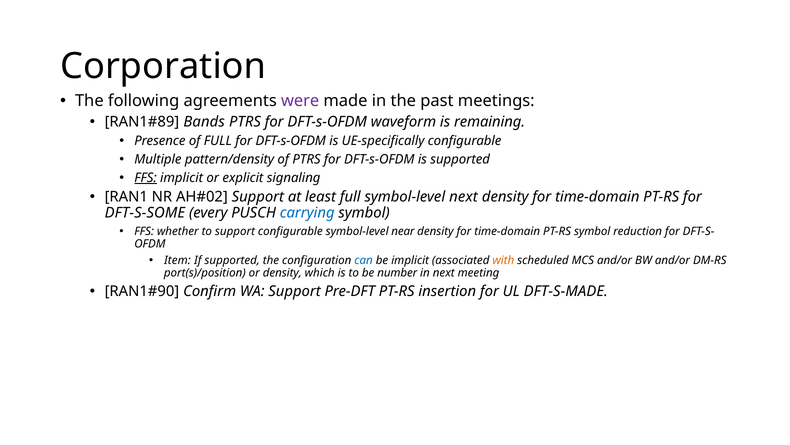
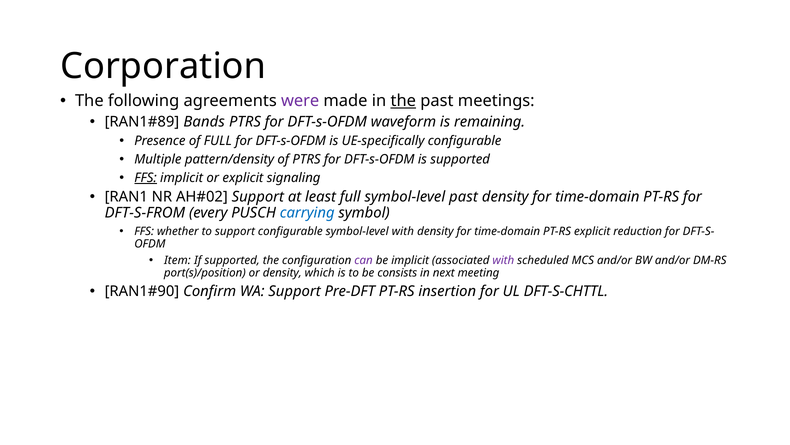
the at (403, 101) underline: none -> present
symbol-level next: next -> past
DFT-S-SOME: DFT-S-SOME -> DFT-S-FROM
symbol-level near: near -> with
PT-RS symbol: symbol -> explicit
can colour: blue -> purple
with at (503, 260) colour: orange -> purple
number: number -> consists
DFT-S-MADE: DFT-S-MADE -> DFT-S-CHTTL
